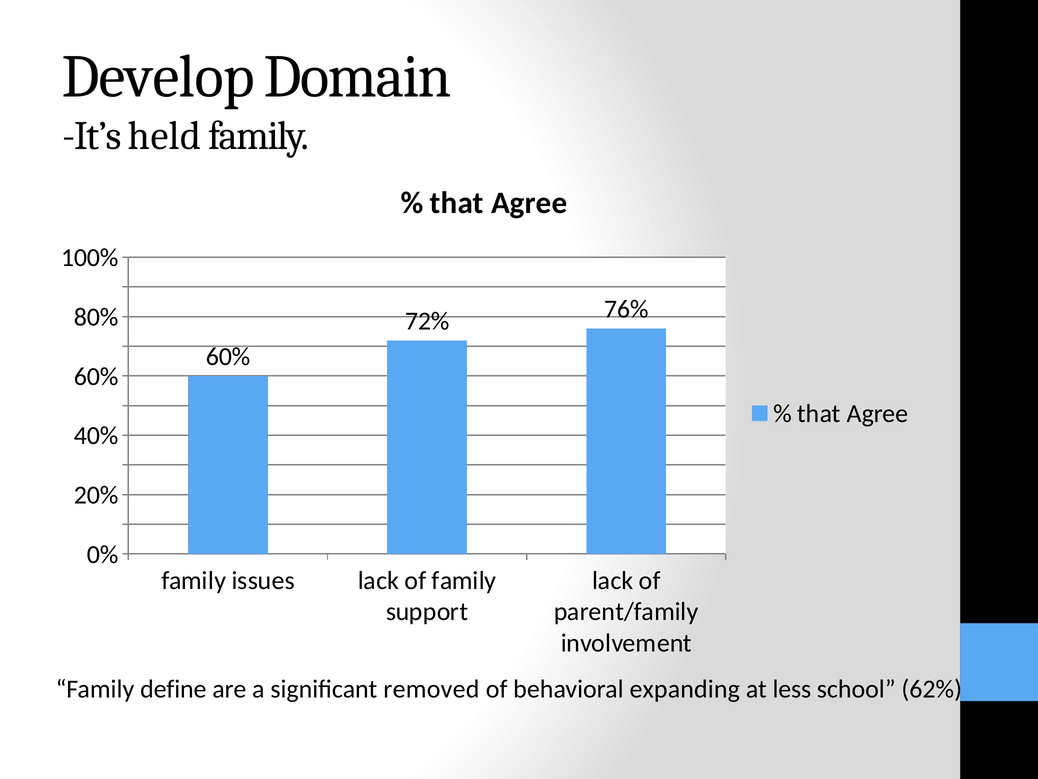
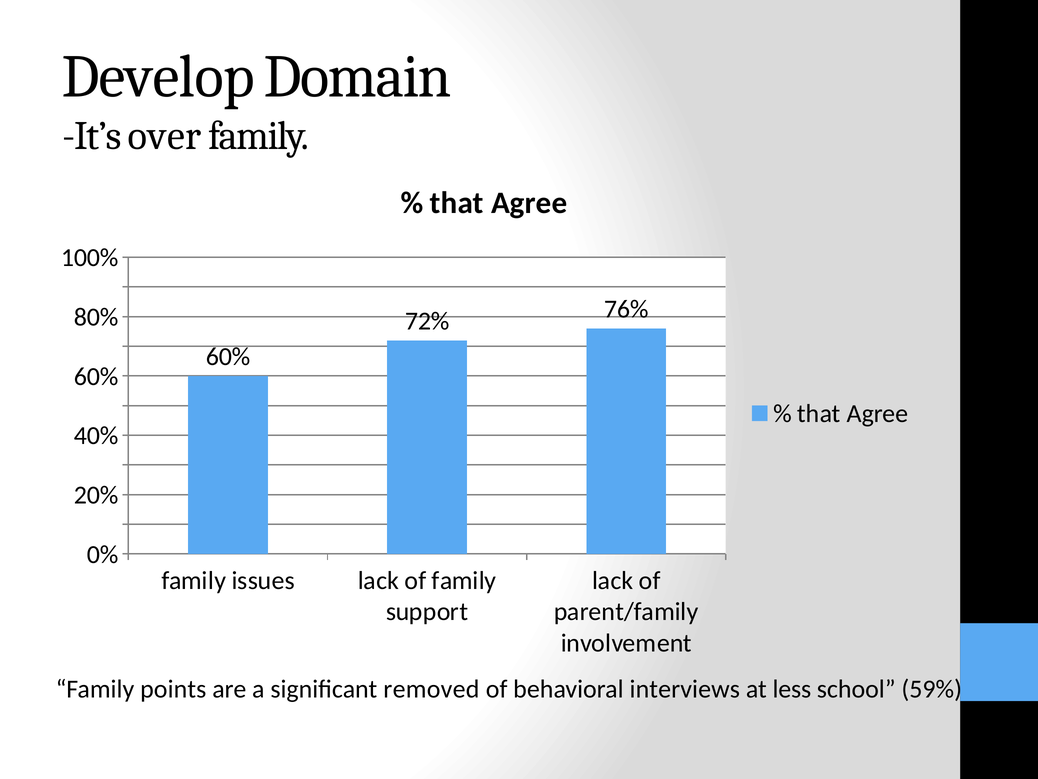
held: held -> over
define: define -> points
expanding: expanding -> interviews
62%: 62% -> 59%
